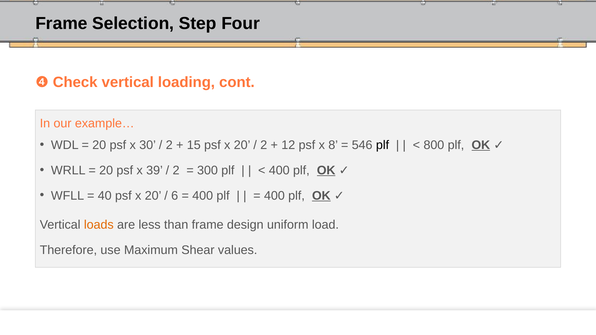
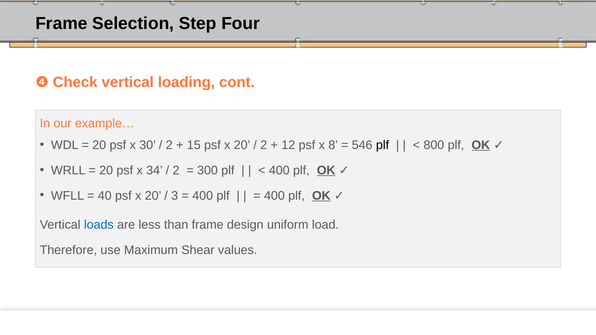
39: 39 -> 34
6: 6 -> 3
loads colour: orange -> blue
